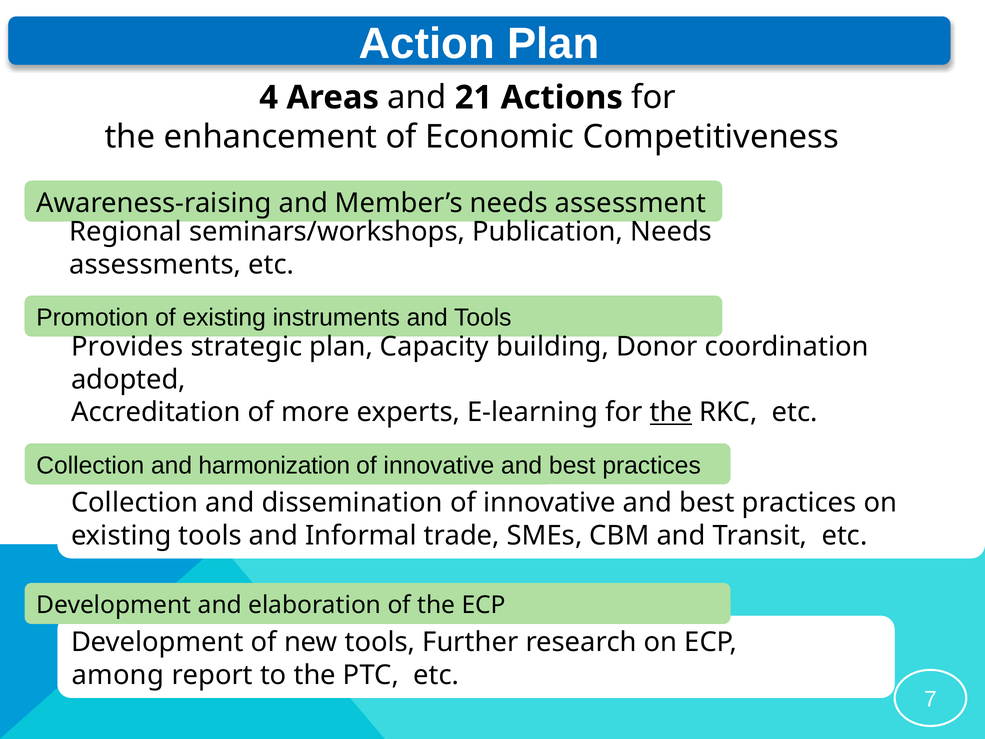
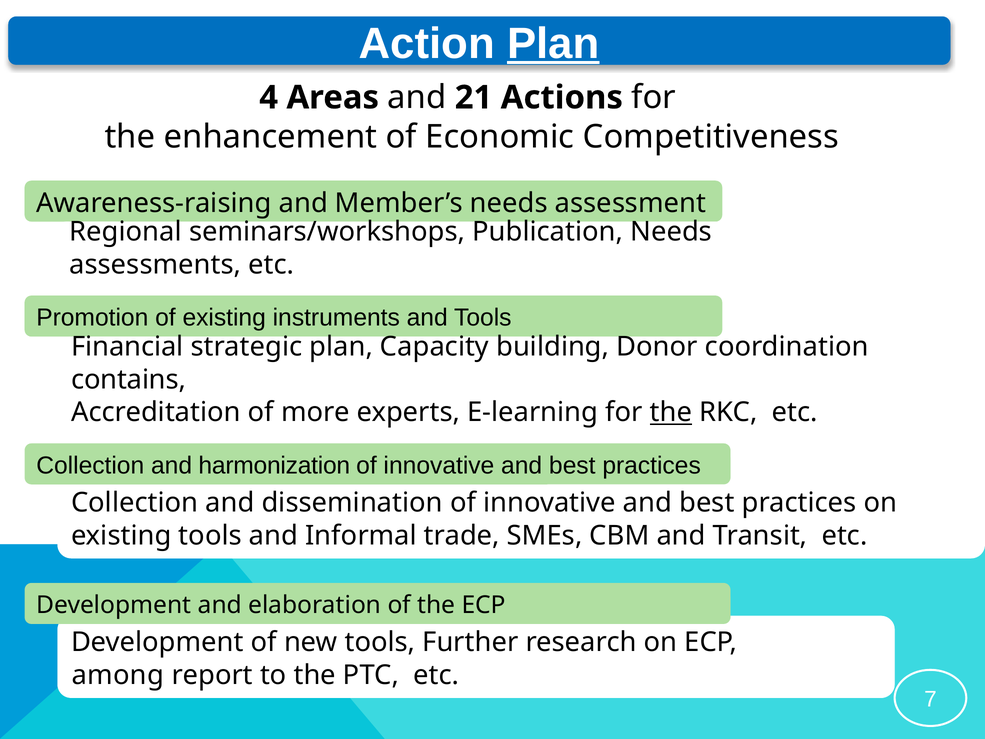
Plan at (553, 44) underline: none -> present
Provides: Provides -> Financial
adopted: adopted -> contains
